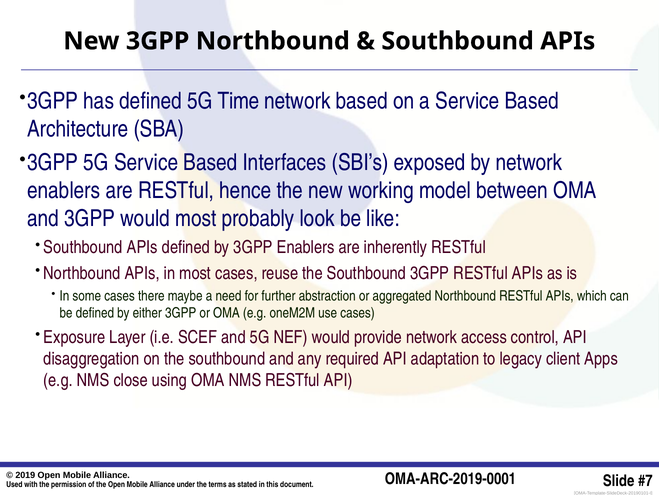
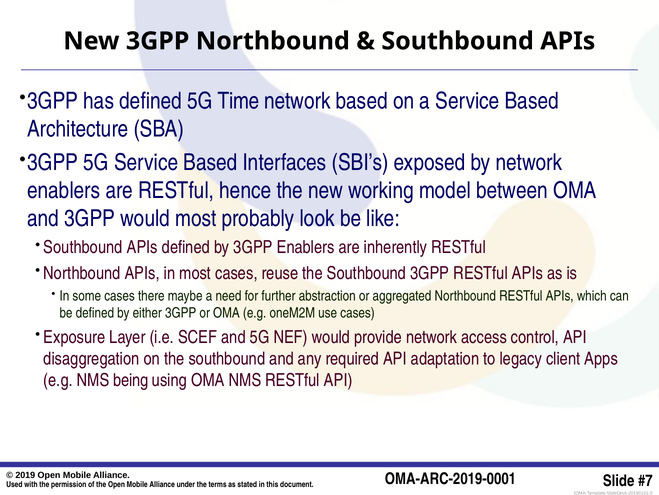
close: close -> being
